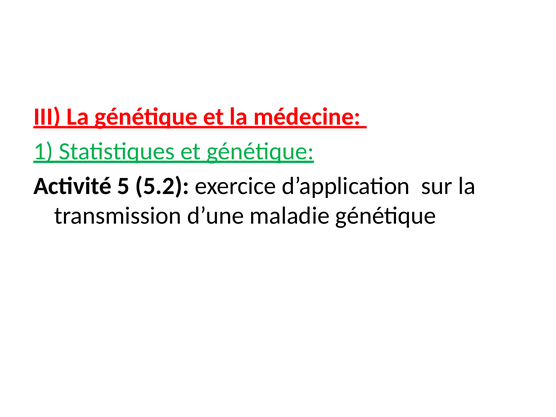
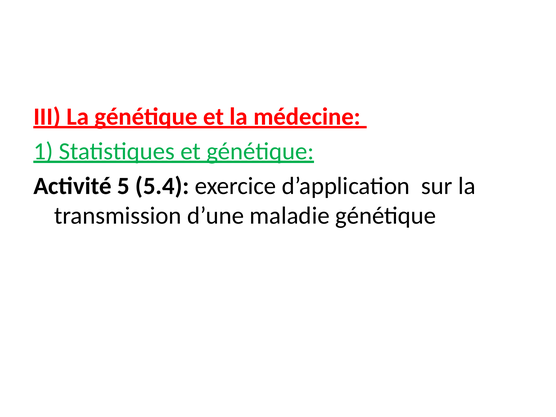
5.2: 5.2 -> 5.4
